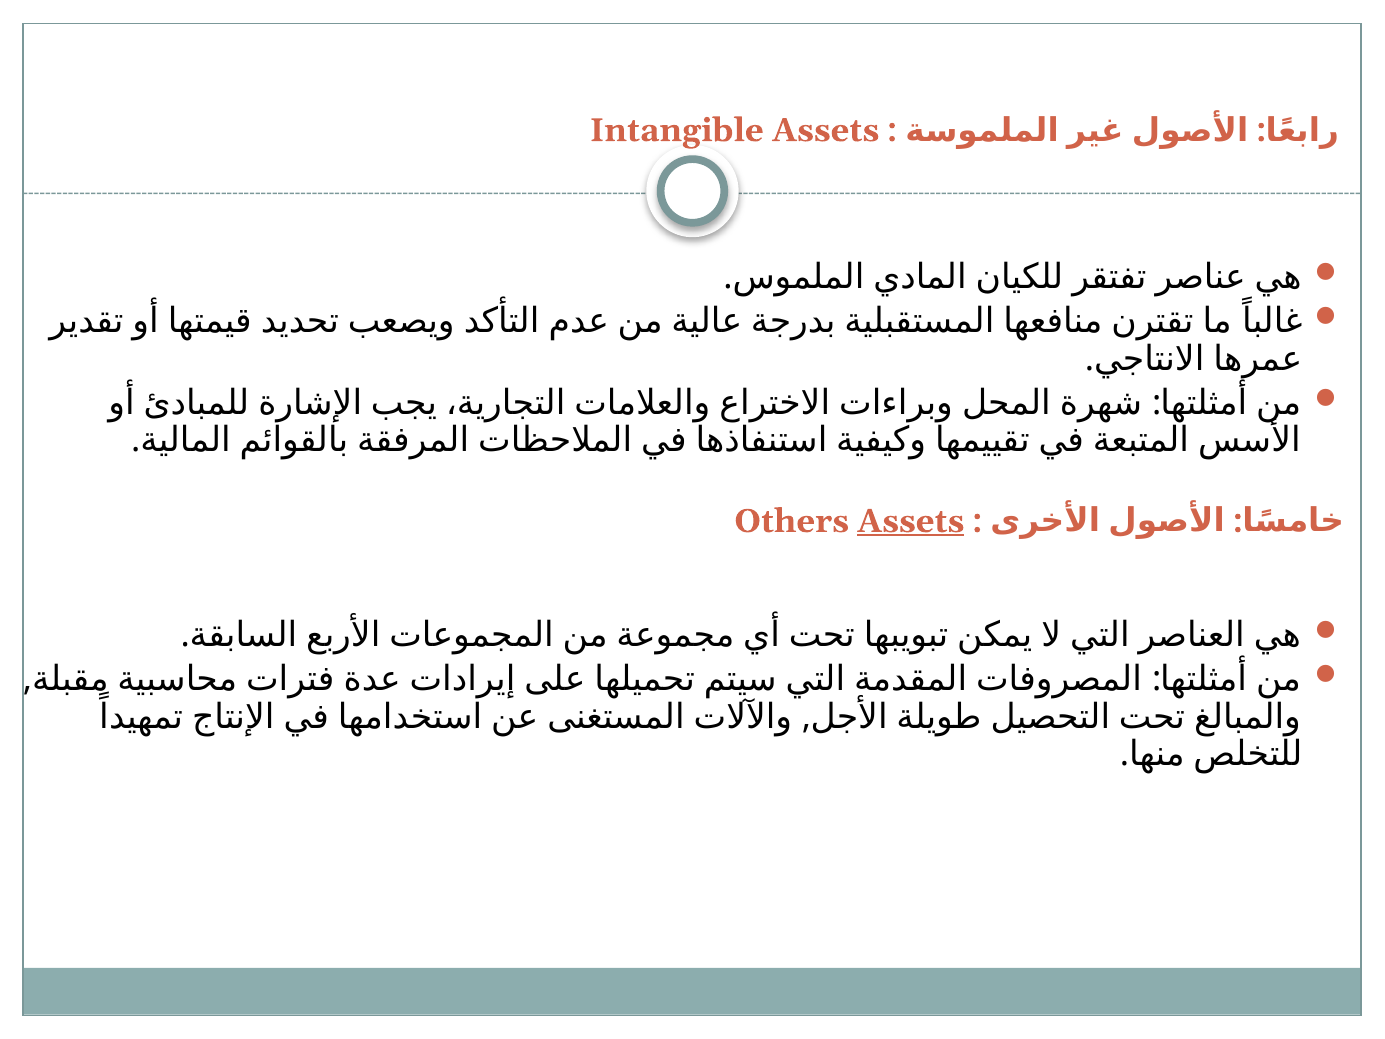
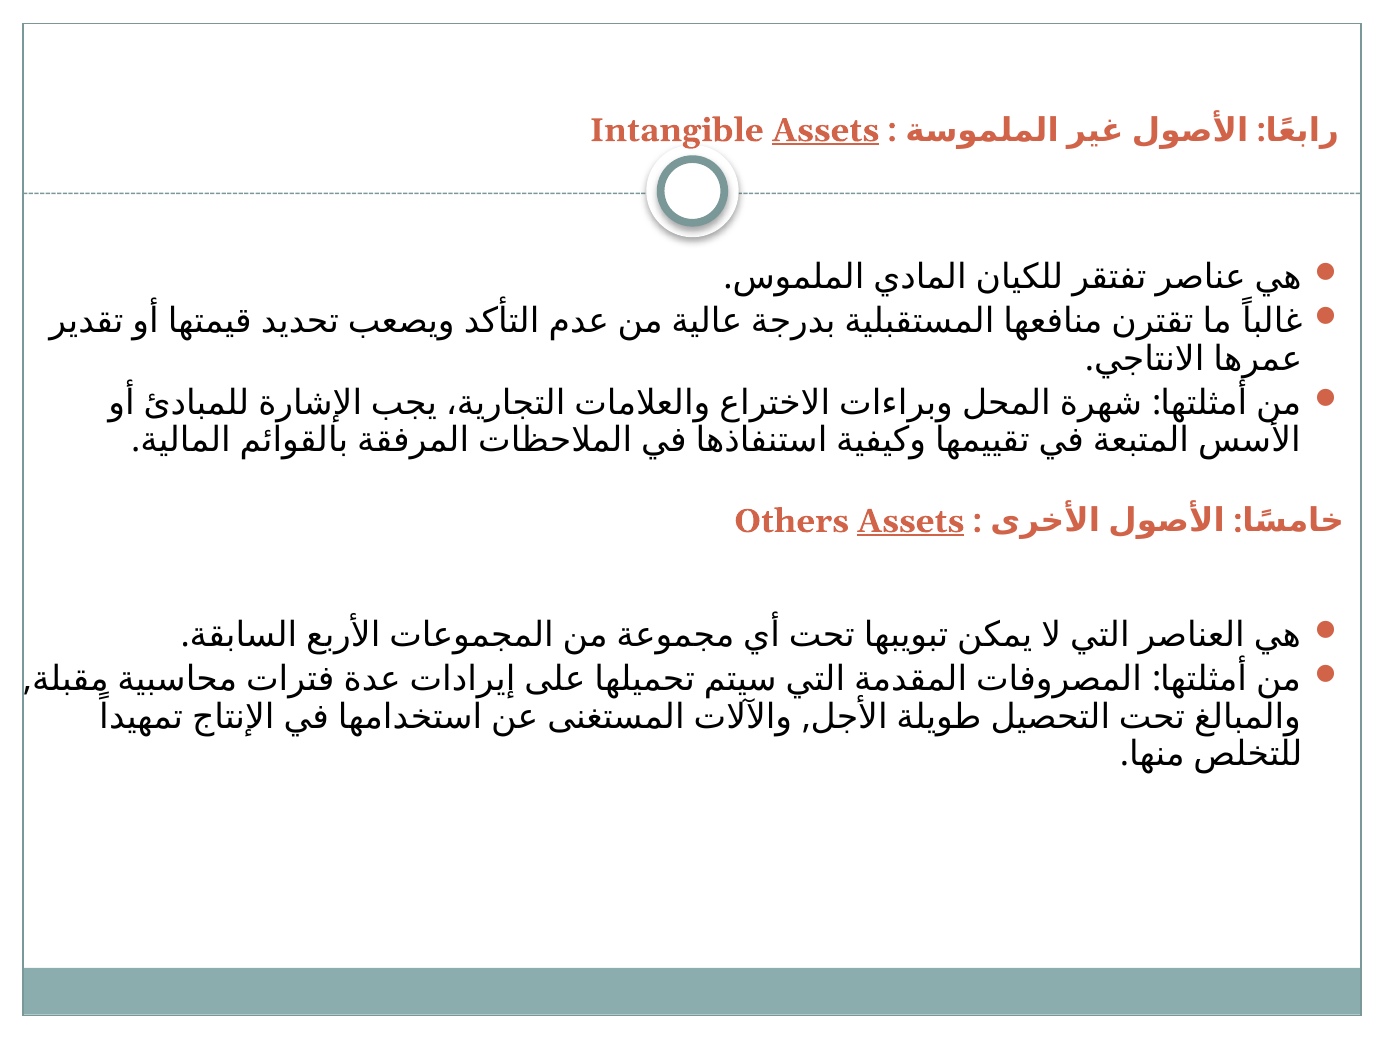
Assets at (826, 130) underline: none -> present
